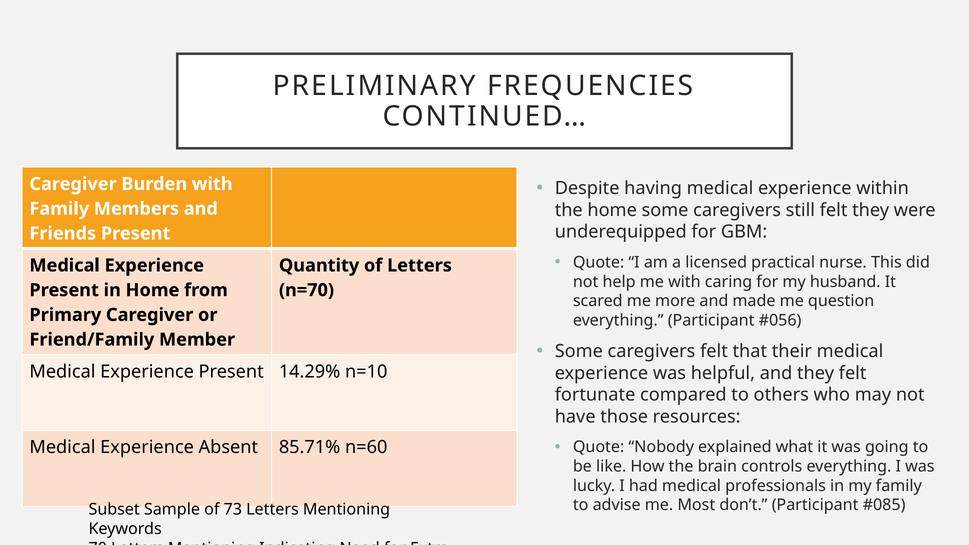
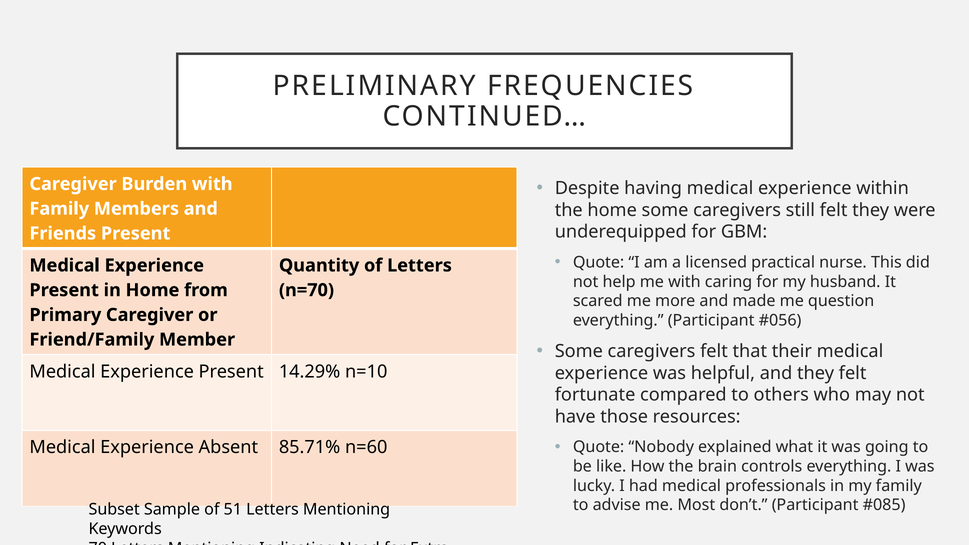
73: 73 -> 51
